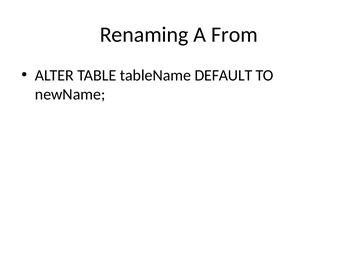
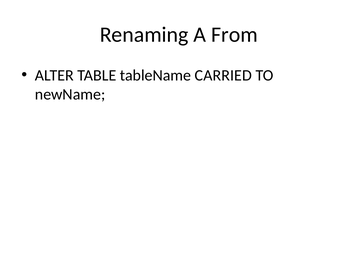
DEFAULT: DEFAULT -> CARRIED
